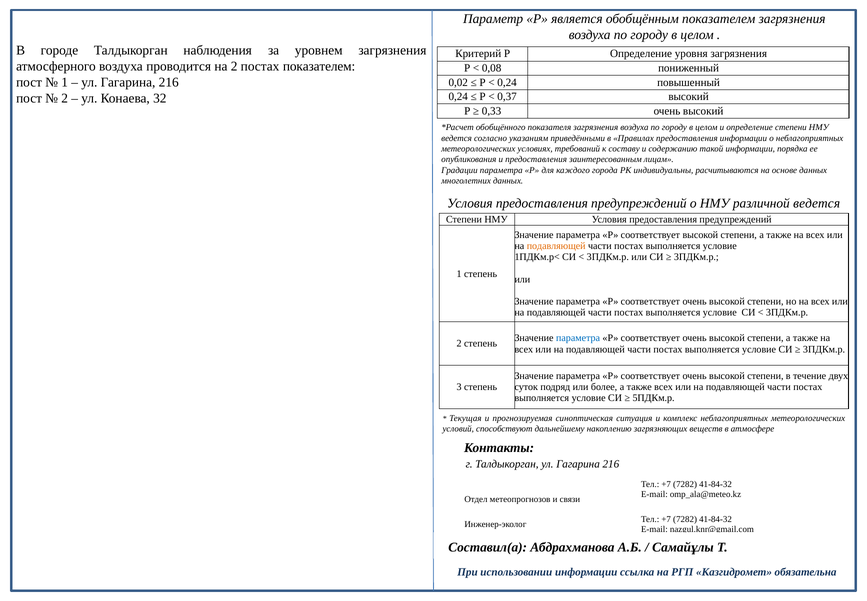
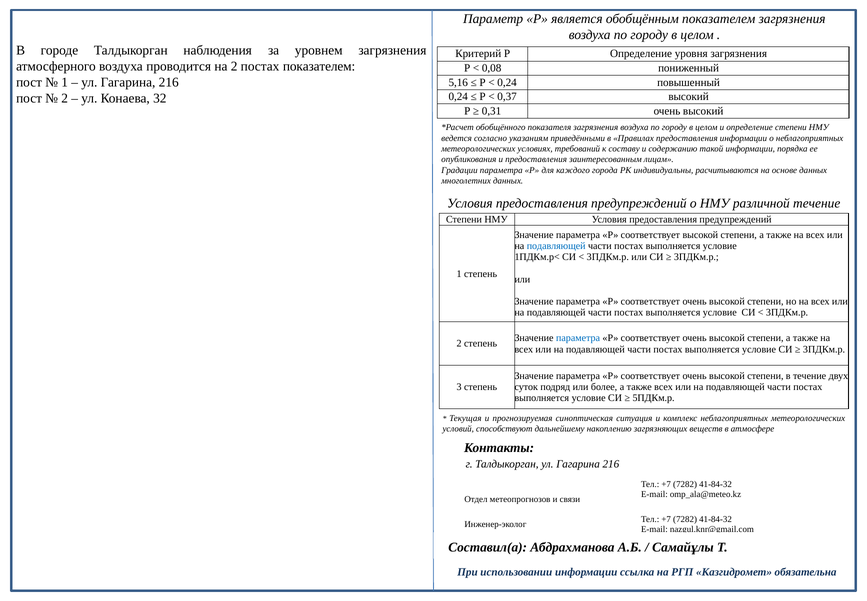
0,02: 0,02 -> 5,16
0,33: 0,33 -> 0,31
различной ведется: ведется -> течение
подавляющей at (556, 246) colour: orange -> blue
